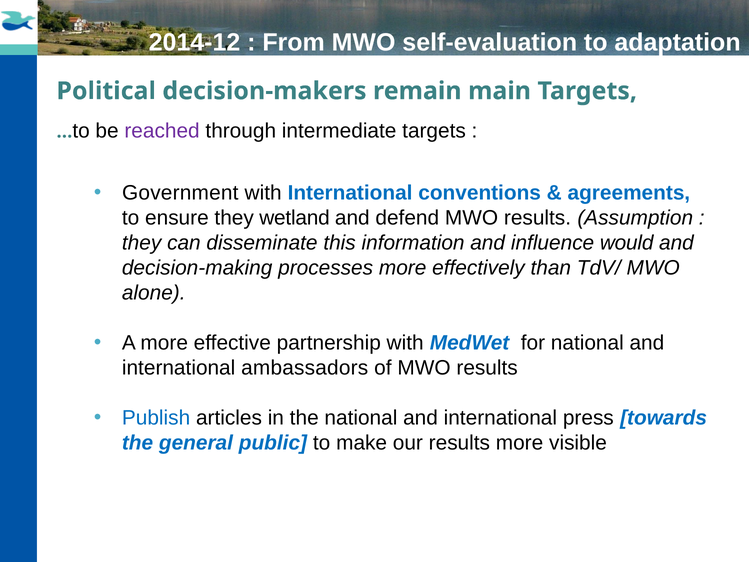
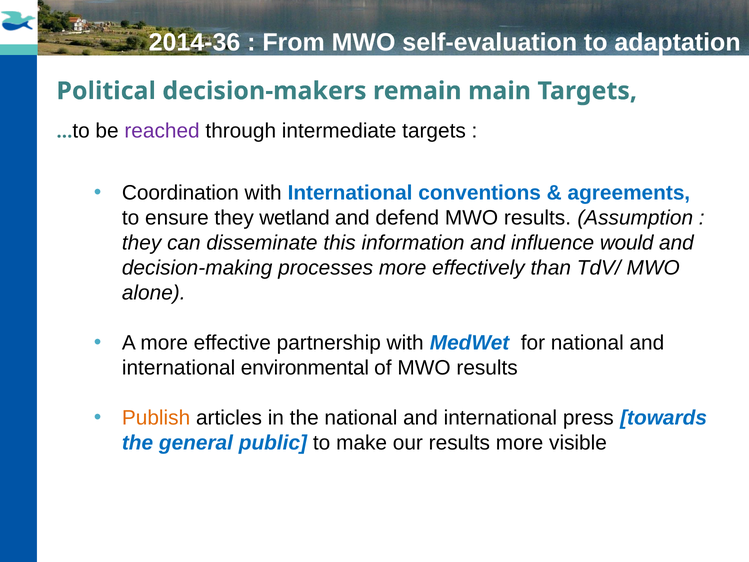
2014-12: 2014-12 -> 2014-36
Government: Government -> Coordination
ambassadors: ambassadors -> environmental
Publish colour: blue -> orange
